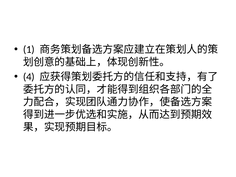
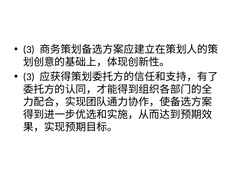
1 at (29, 50): 1 -> 3
4 at (29, 77): 4 -> 3
